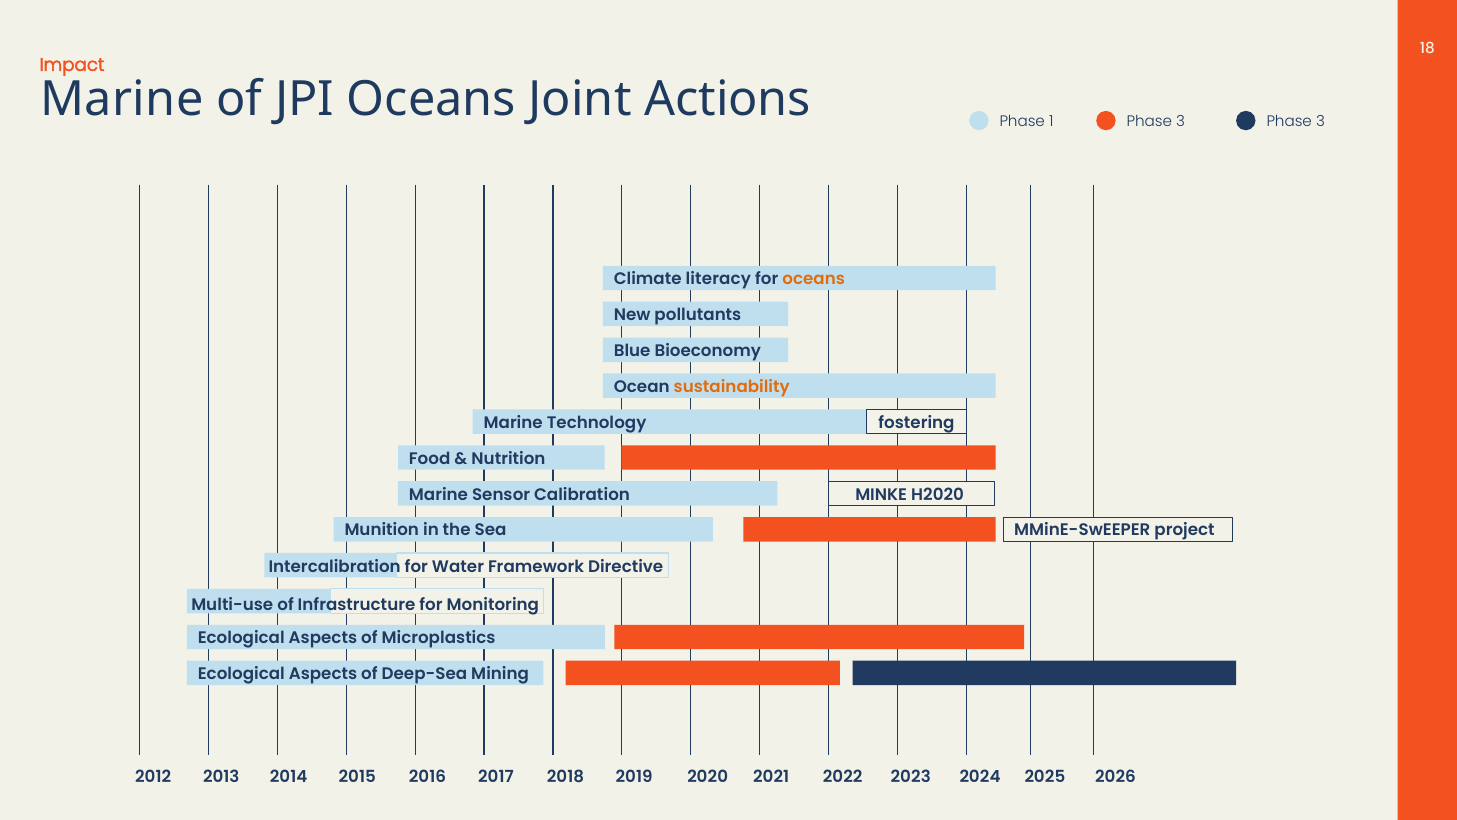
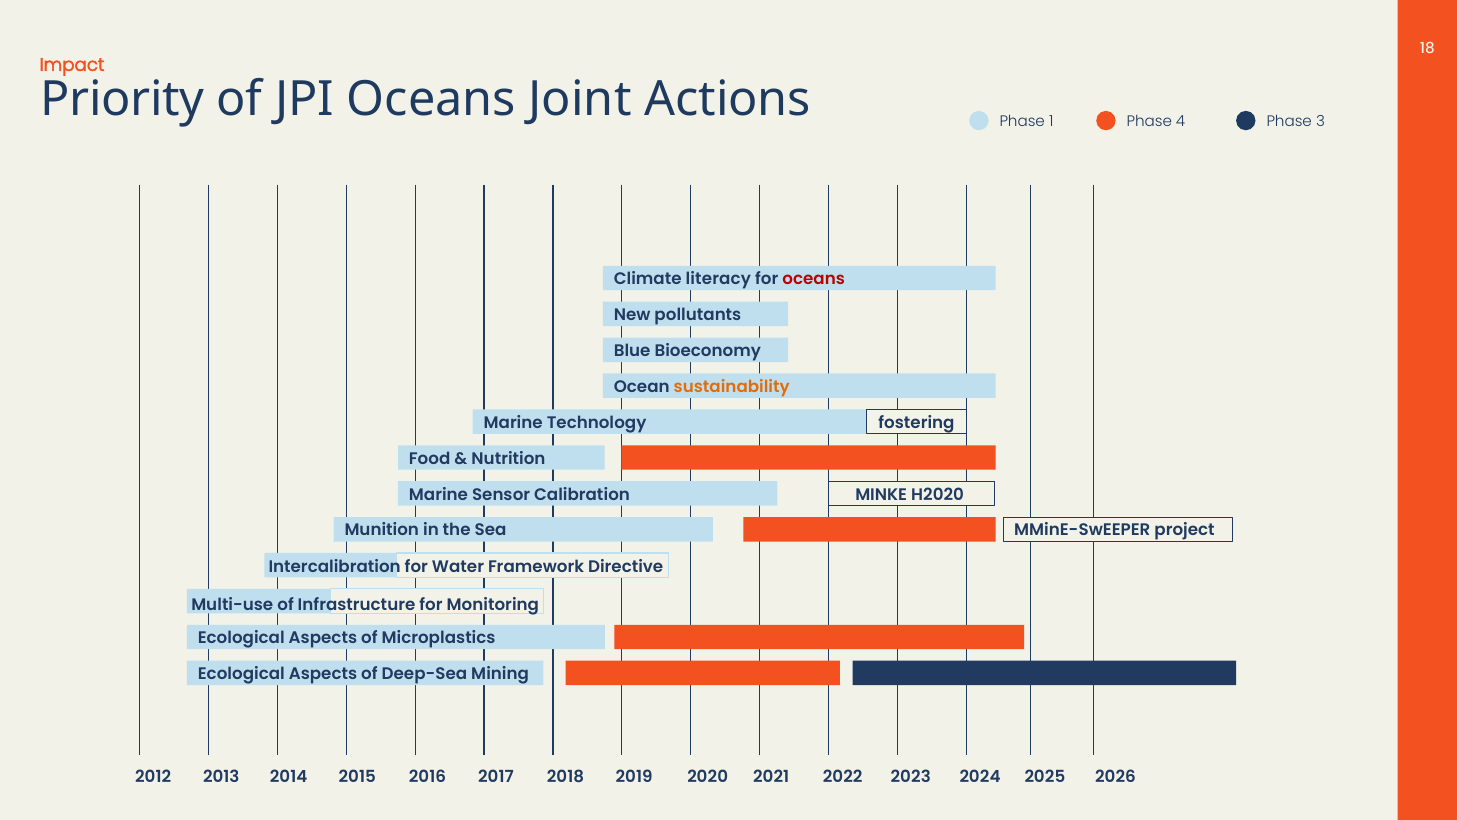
Marine at (122, 100): Marine -> Priority
1 Phase 3: 3 -> 4
oceans at (814, 279) colour: orange -> red
